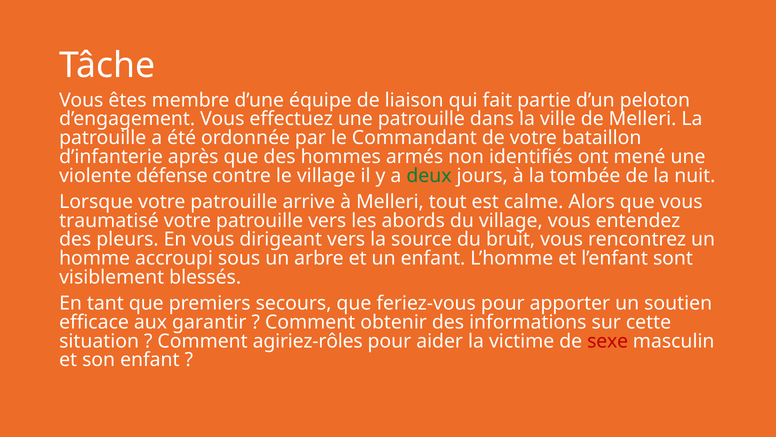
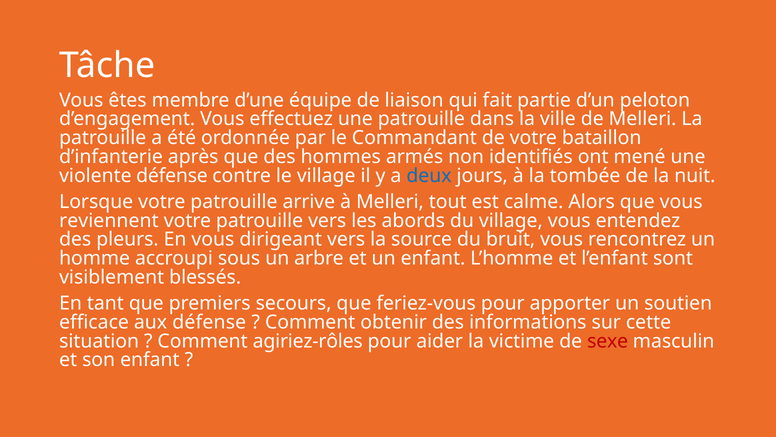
deux colour: green -> blue
traumatisé: traumatisé -> reviennent
aux garantir: garantir -> défense
